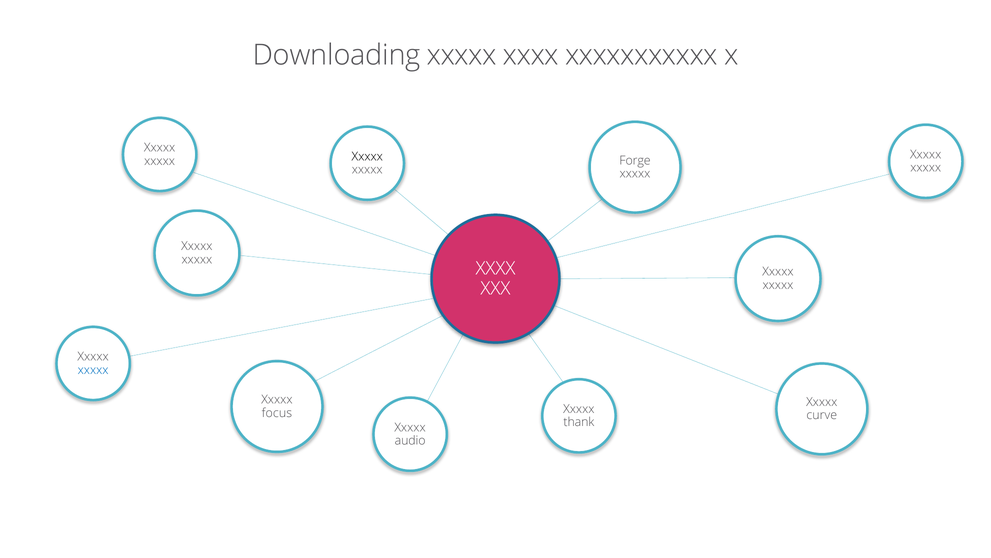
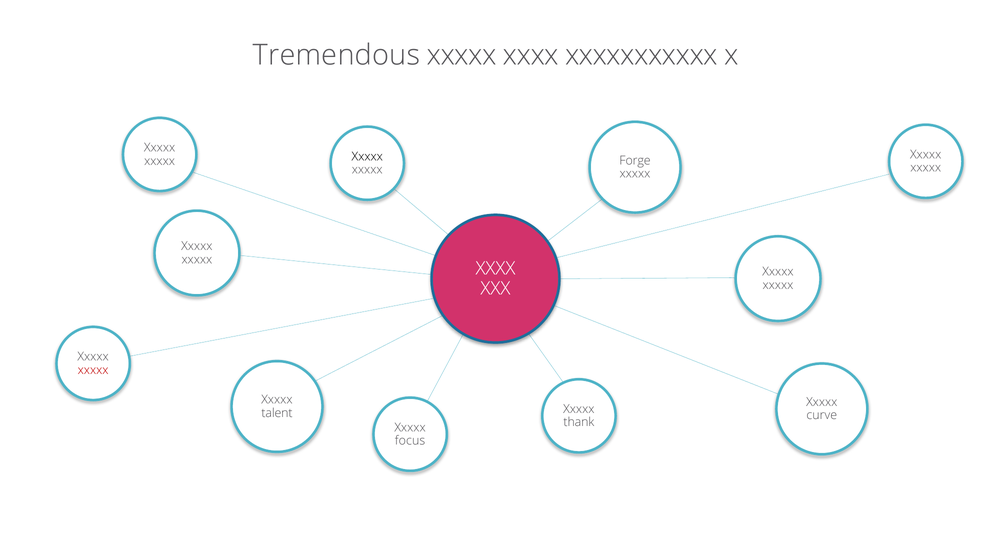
Downloading: Downloading -> Tremendous
xxxxx at (93, 370) colour: blue -> red
focus: focus -> talent
audio: audio -> focus
